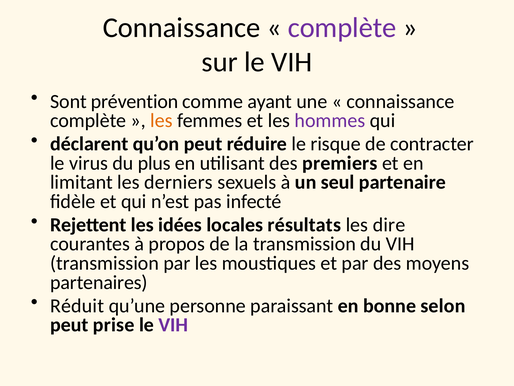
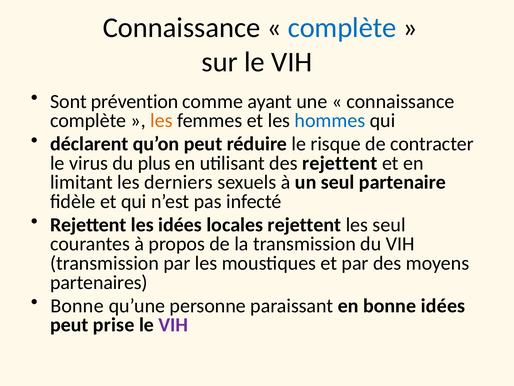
complète at (342, 28) colour: purple -> blue
hommes colour: purple -> blue
des premiers: premiers -> rejettent
locales résultats: résultats -> rejettent
les dire: dire -> seul
Réduit at (77, 305): Réduit -> Bonne
bonne selon: selon -> idées
